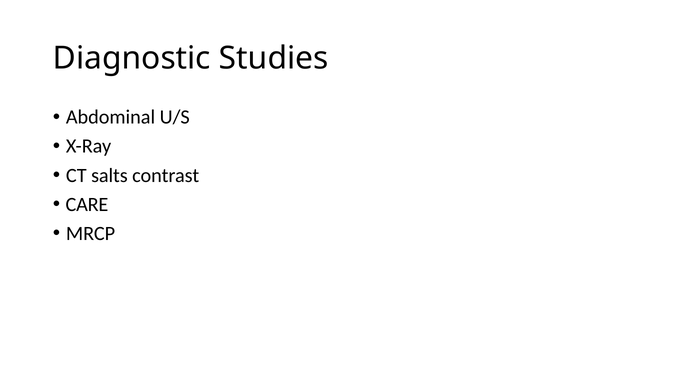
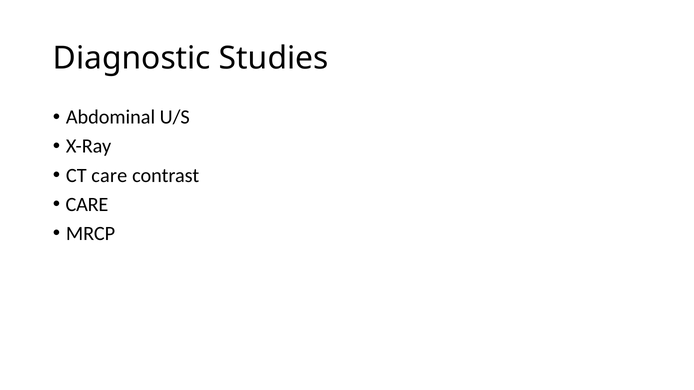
CT salts: salts -> care
